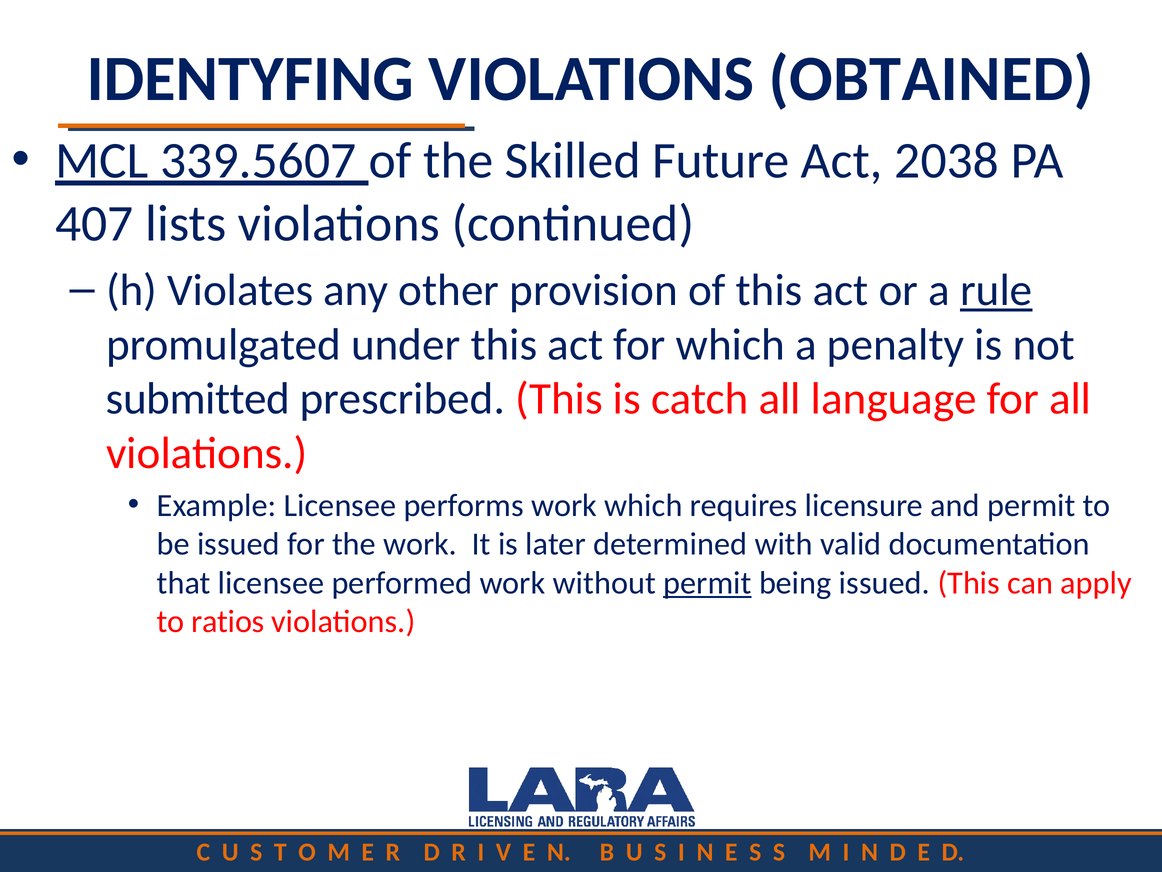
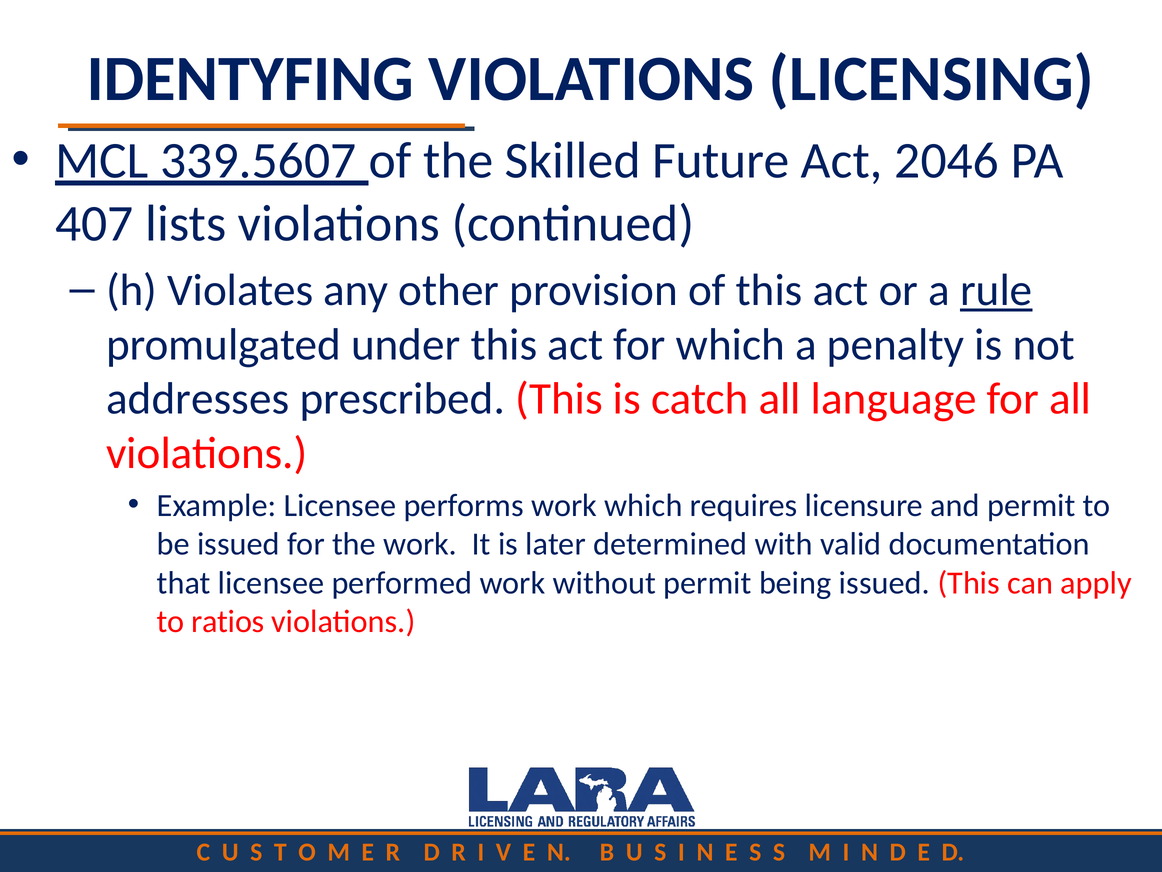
OBTAINED: OBTAINED -> LICENSING
2038: 2038 -> 2046
submitted: submitted -> addresses
permit at (707, 583) underline: present -> none
